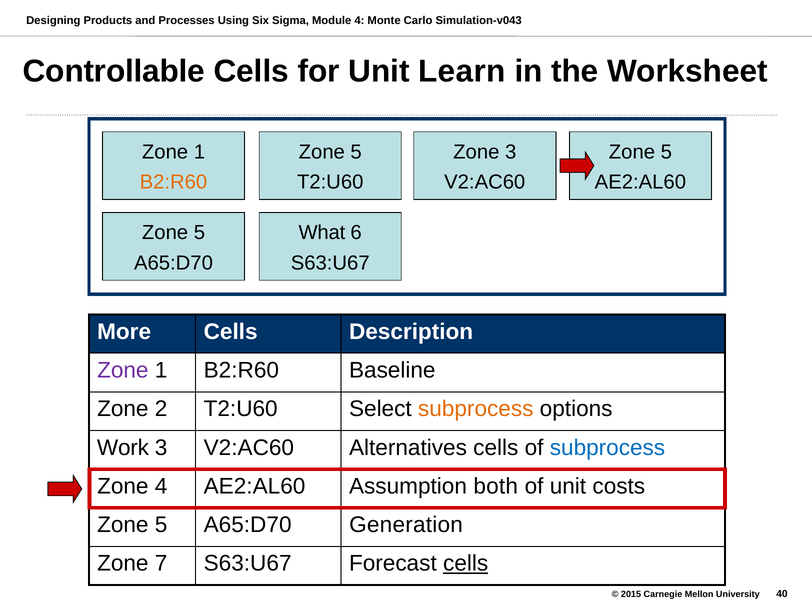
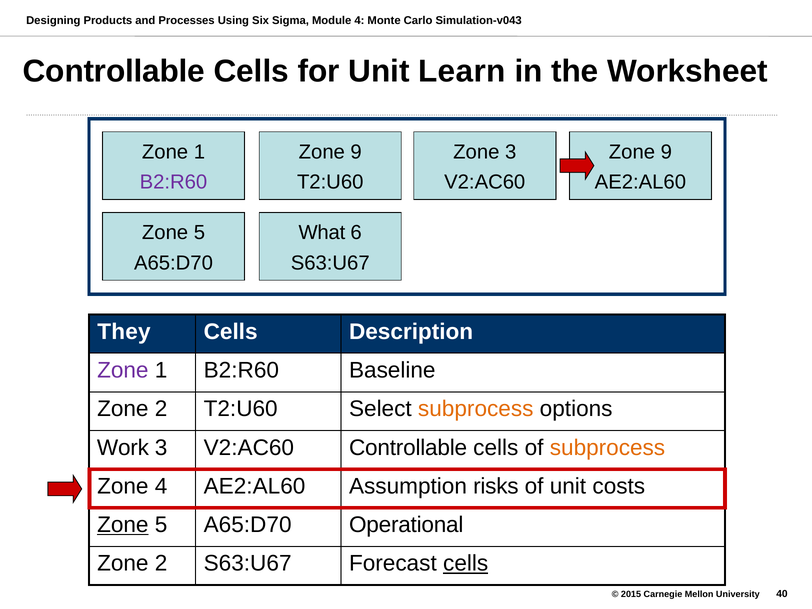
5 at (356, 152): 5 -> 9
5 at (666, 152): 5 -> 9
B2:R60 at (173, 182) colour: orange -> purple
More: More -> They
V2:AC60 Alternatives: Alternatives -> Controllable
subprocess at (607, 448) colour: blue -> orange
both: both -> risks
Zone at (123, 525) underline: none -> present
Generation: Generation -> Operational
7 at (161, 564): 7 -> 2
